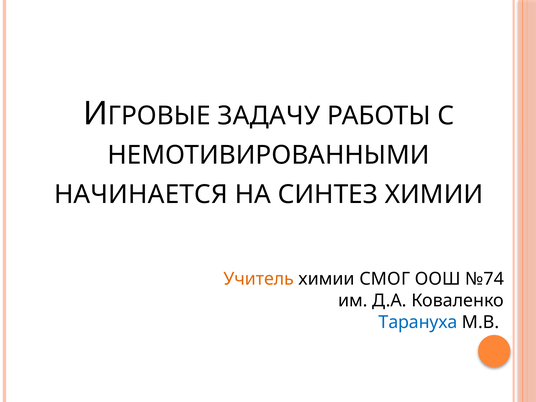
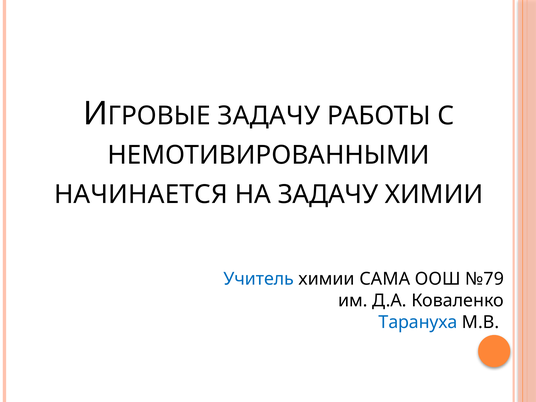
НА СИНТЕЗ: СИНТЕЗ -> ЗАДАЧУ
Учитель colour: orange -> blue
СМОГ: СМОГ -> САМА
№74: №74 -> №79
